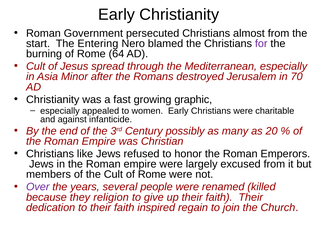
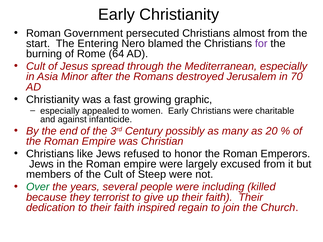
Cult of Rome: Rome -> Steep
Over colour: purple -> green
renamed: renamed -> including
religion: religion -> terrorist
